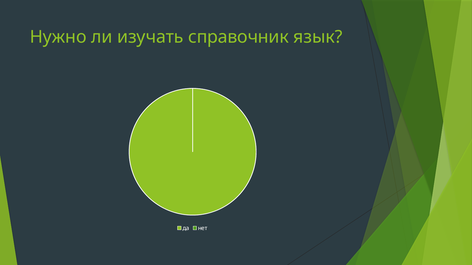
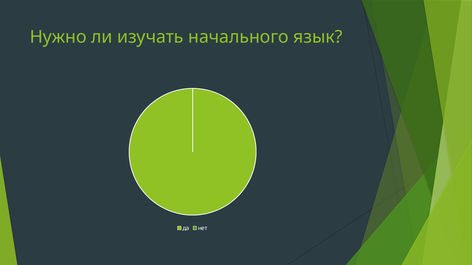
справочник: справочник -> начального
